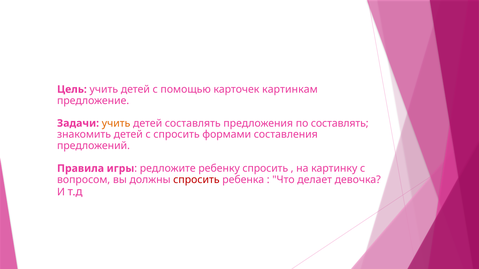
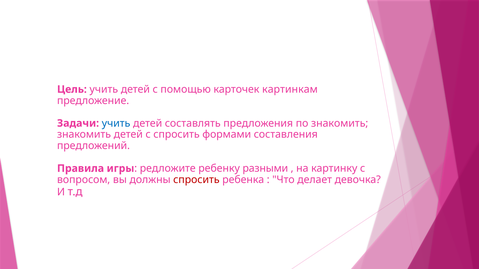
учить at (116, 123) colour: orange -> blue
по составлять: составлять -> знакомить
ребенку спросить: спросить -> разными
